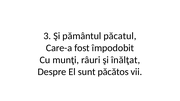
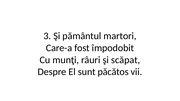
păcatul: păcatul -> martori
înălţat: înălţat -> scăpat
